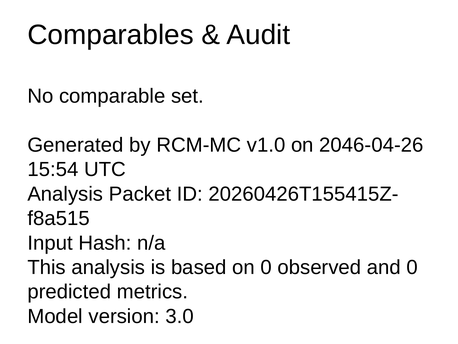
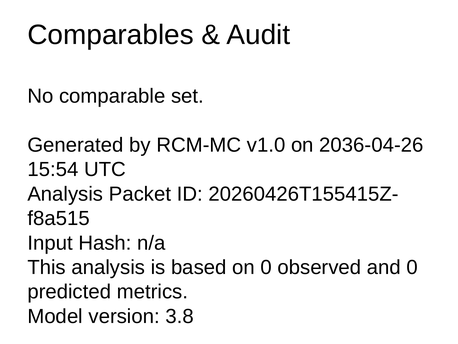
2046-04-26: 2046-04-26 -> 2036-04-26
3.0: 3.0 -> 3.8
